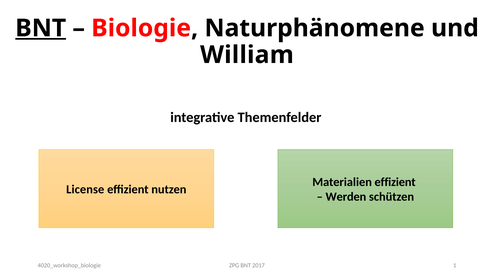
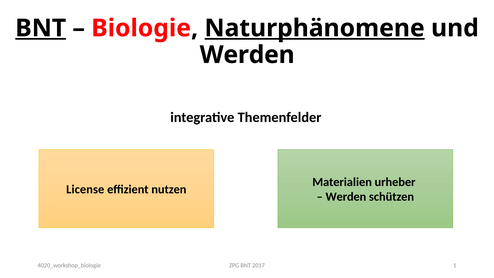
Naturphänomene underline: none -> present
William at (247, 55): William -> Werden
Materialien effizient: effizient -> urheber
